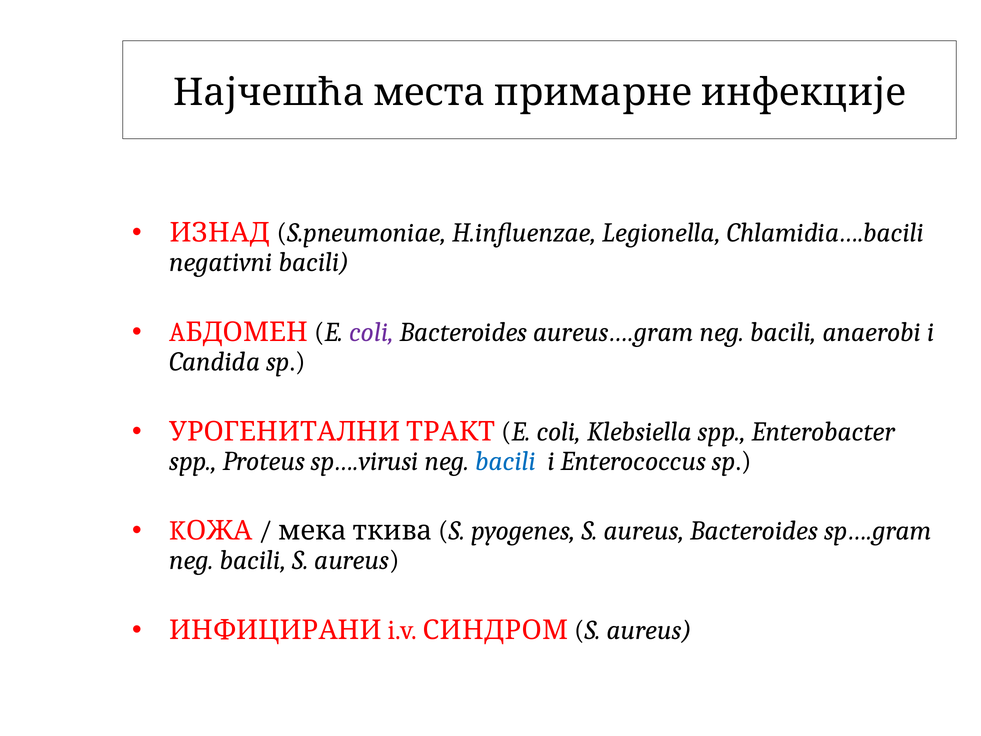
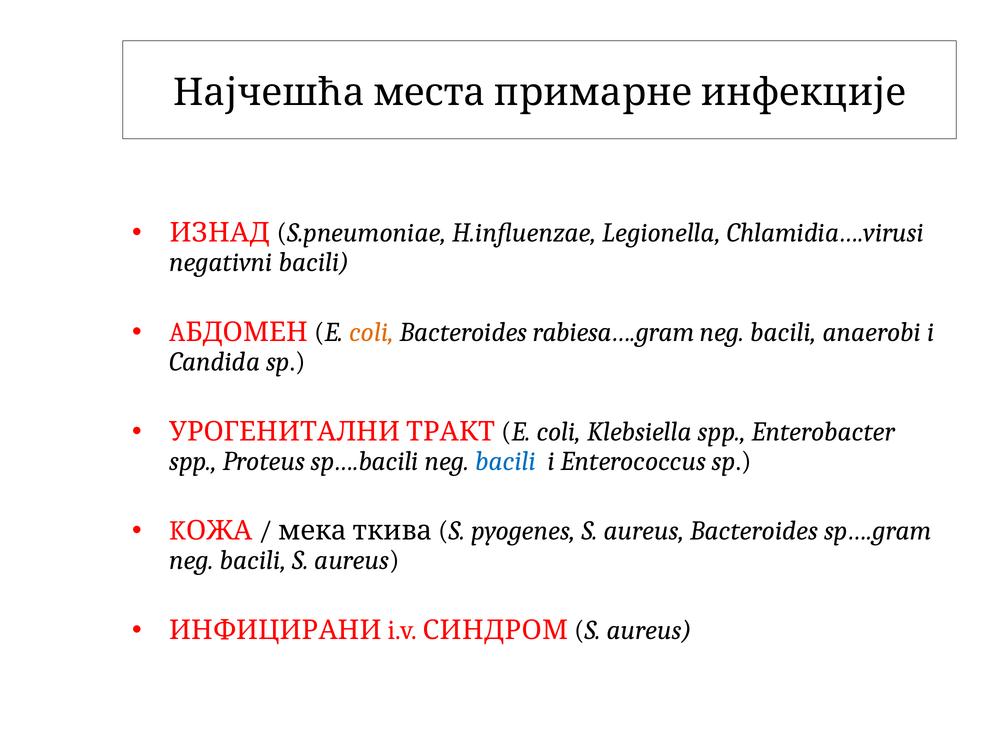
Chlamidia….bacili: Chlamidia….bacili -> Chlamidia….virusi
coli at (371, 332) colour: purple -> orange
aureus….gram: aureus….gram -> rabiesa….gram
sp….virusi: sp….virusi -> sp….bacili
